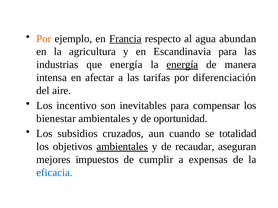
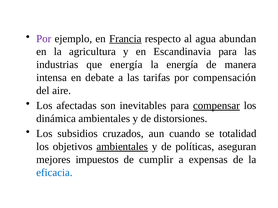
Por at (44, 39) colour: orange -> purple
energía at (182, 65) underline: present -> none
afectar: afectar -> debate
diferenciación: diferenciación -> compensación
incentivo: incentivo -> afectadas
compensar underline: none -> present
bienestar: bienestar -> dinámica
oportunidad: oportunidad -> distorsiones
recaudar: recaudar -> políticas
